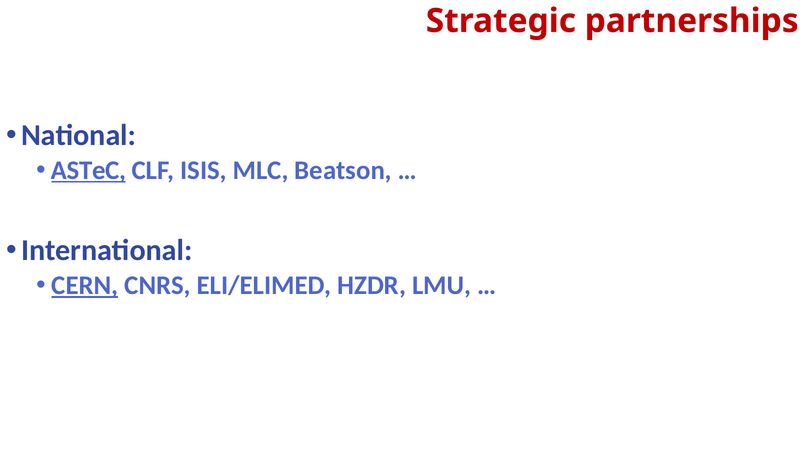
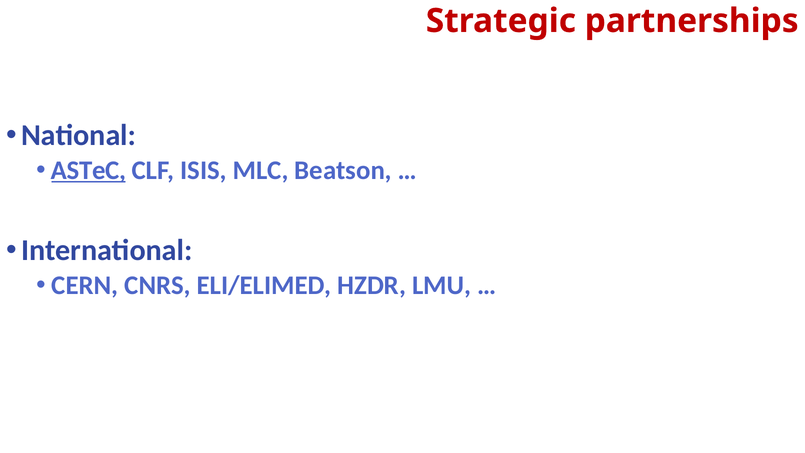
CERN underline: present -> none
